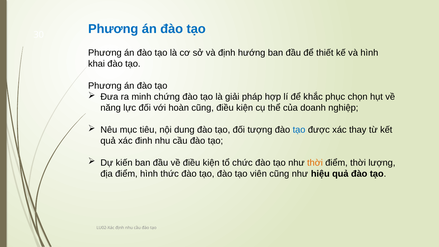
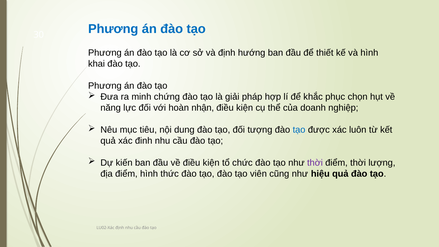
hoàn cũng: cũng -> nhận
thay: thay -> luôn
thời at (315, 163) colour: orange -> purple
